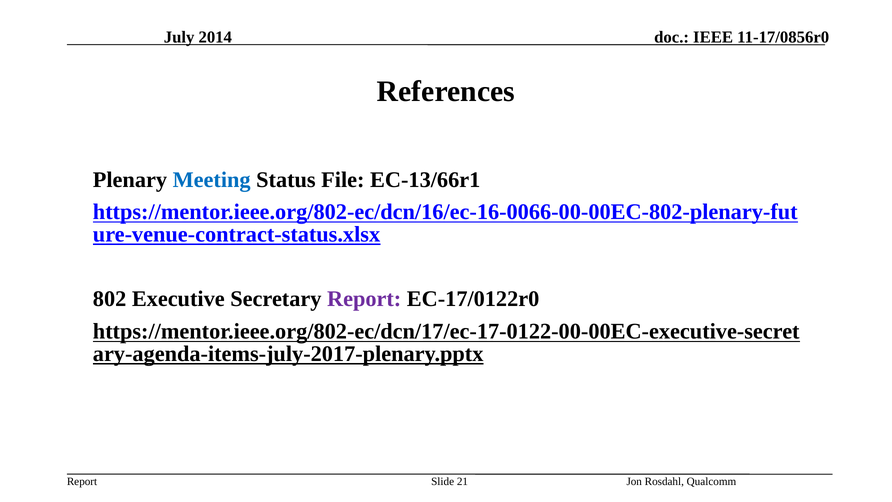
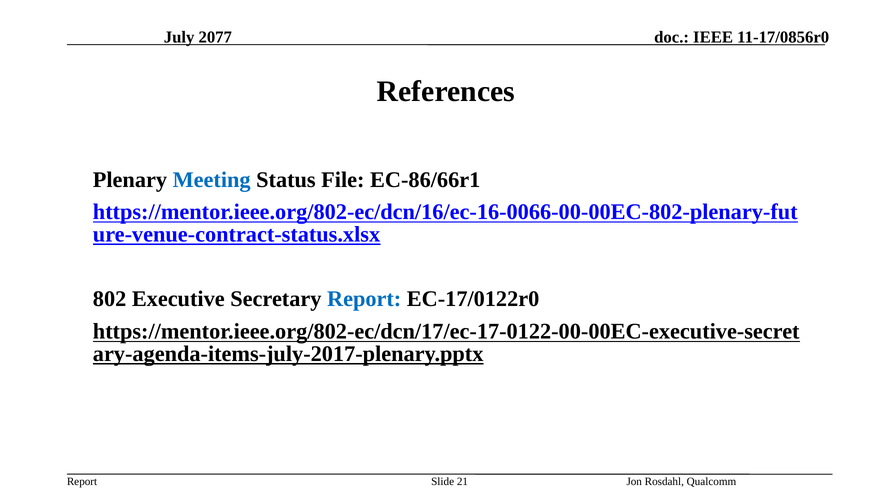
2014: 2014 -> 2077
EC-13/66r1: EC-13/66r1 -> EC-86/66r1
Report at (364, 299) colour: purple -> blue
